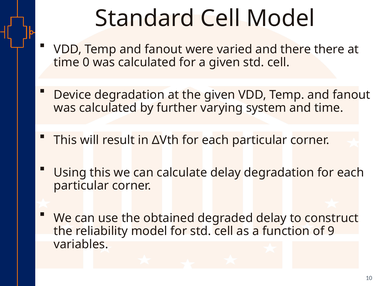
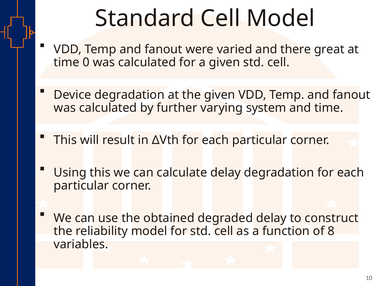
there there: there -> great
9: 9 -> 8
